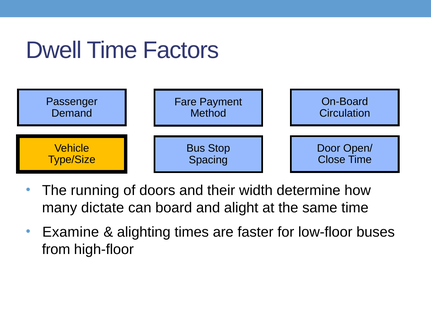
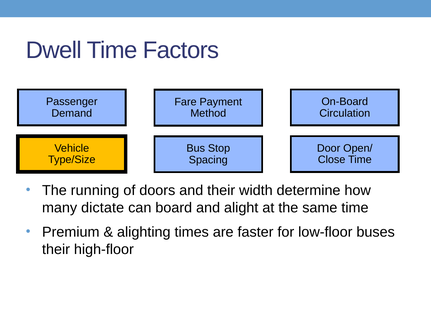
Examine: Examine -> Premium
from at (56, 250): from -> their
